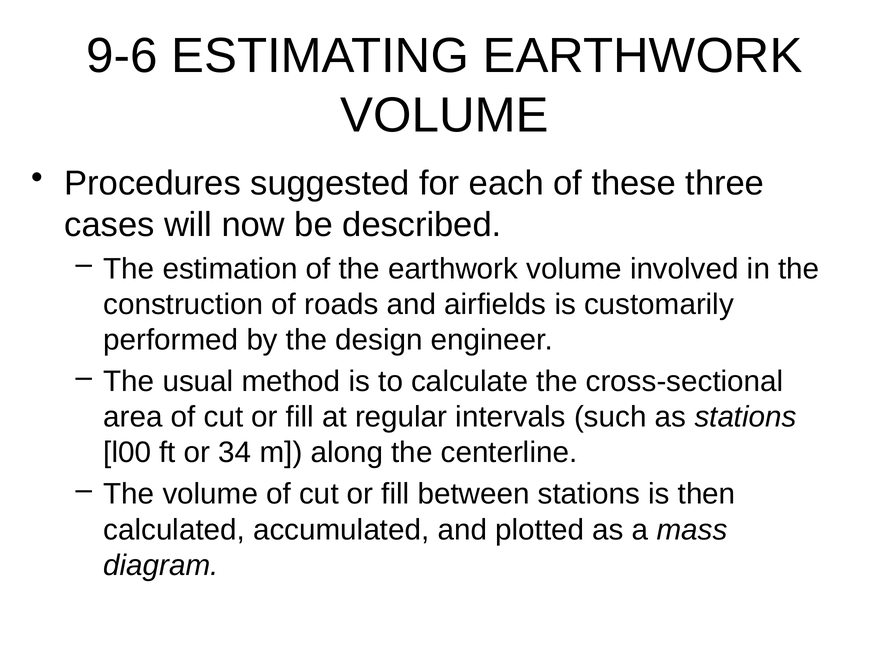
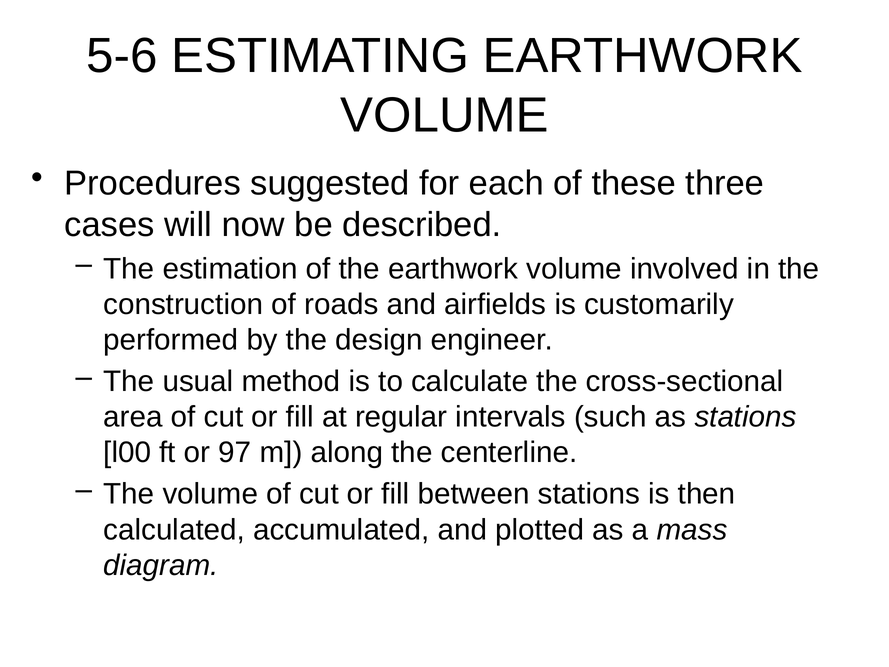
9-6: 9-6 -> 5-6
34: 34 -> 97
